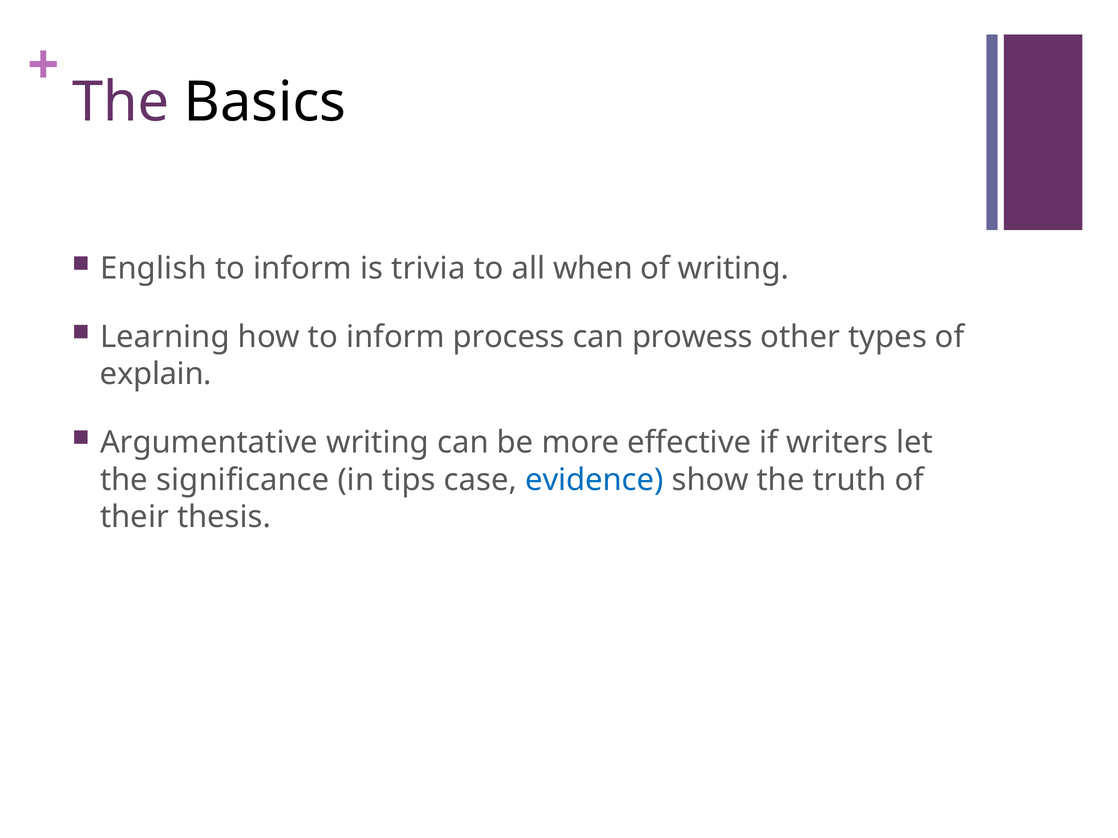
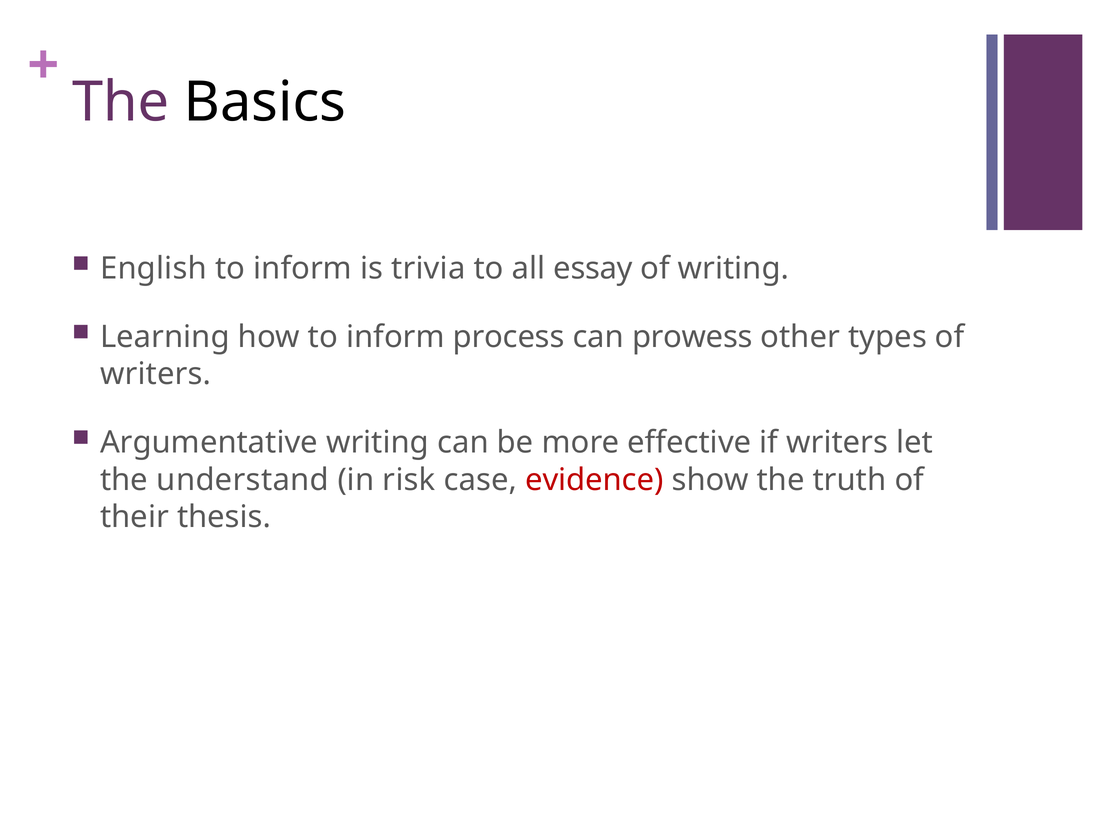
when: when -> essay
explain at (156, 374): explain -> writers
significance: significance -> understand
tips: tips -> risk
evidence colour: blue -> red
